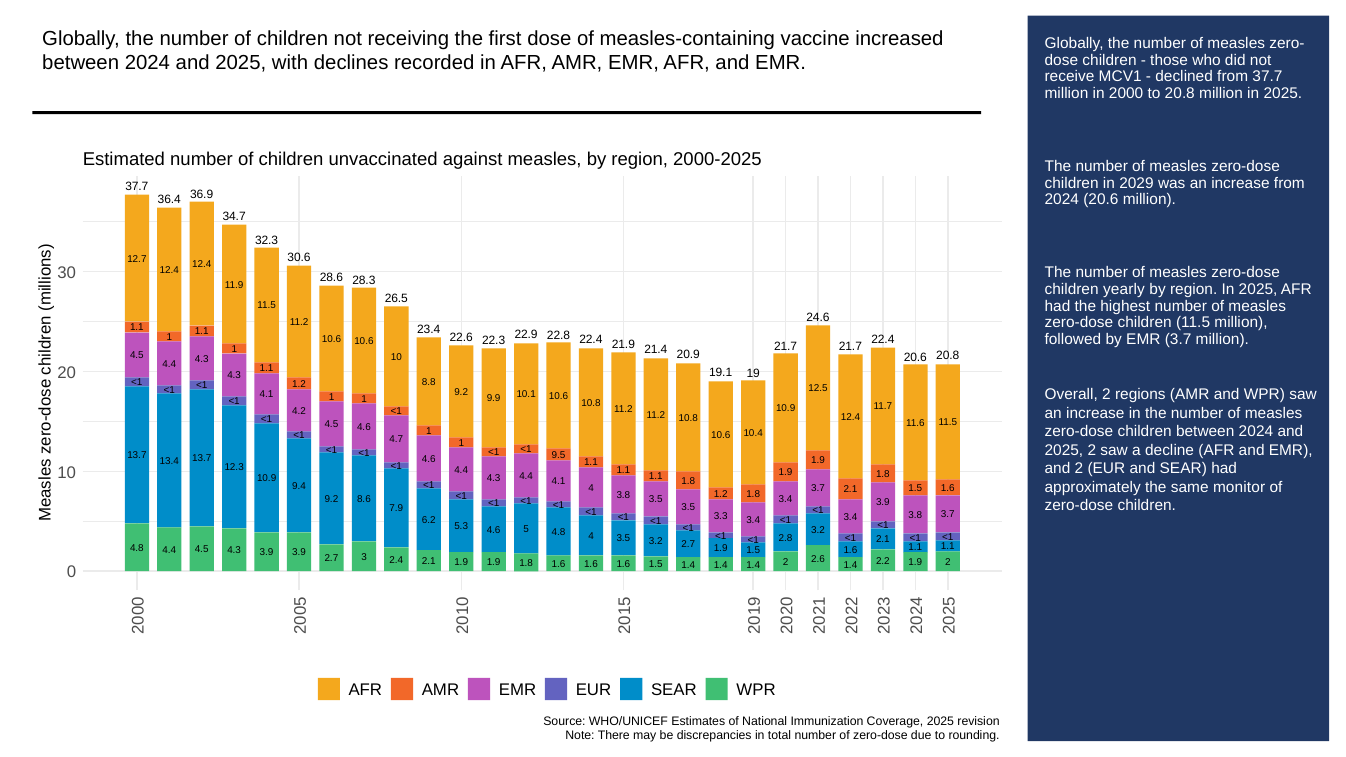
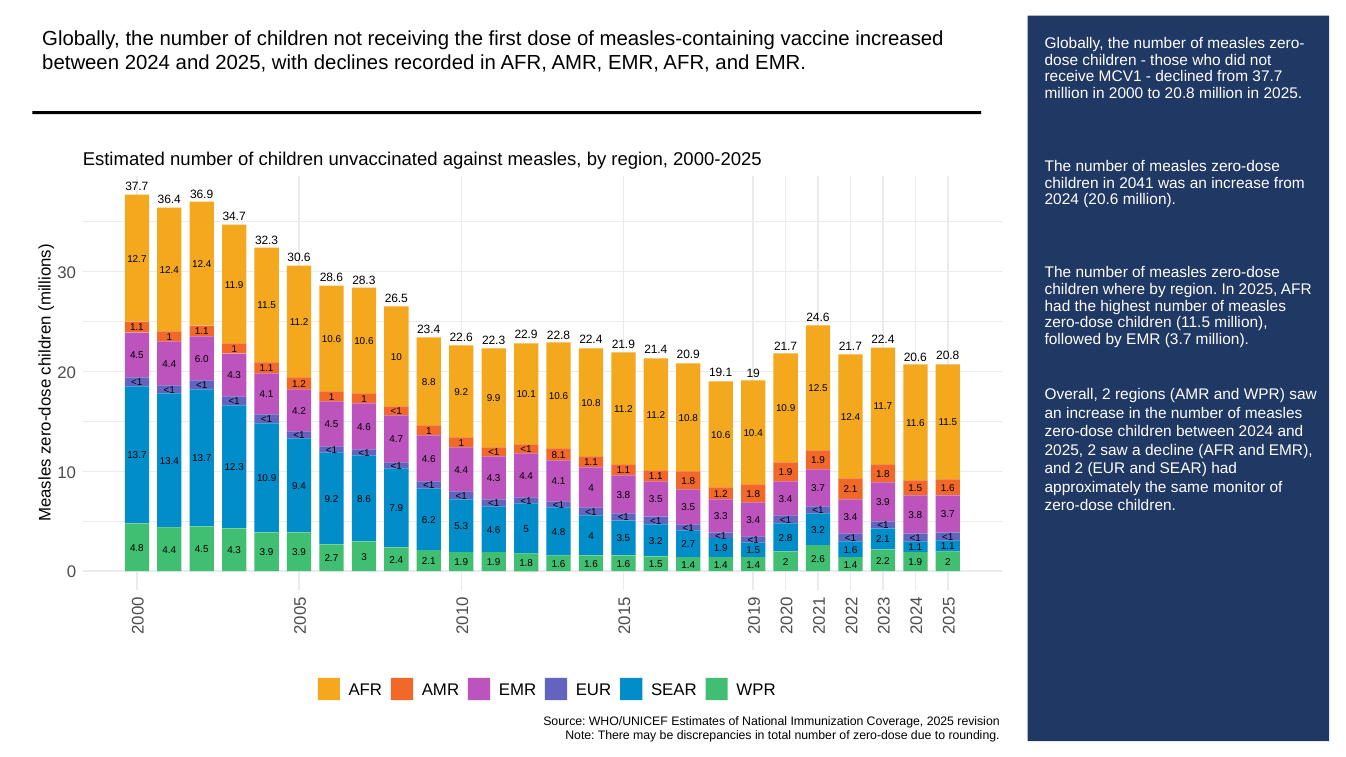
2029: 2029 -> 2041
yearly: yearly -> where
4.3 at (202, 359): 4.3 -> 6.0
9.5: 9.5 -> 8.1
